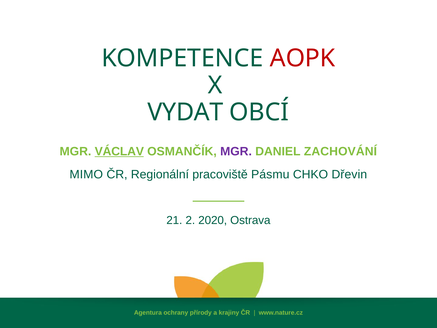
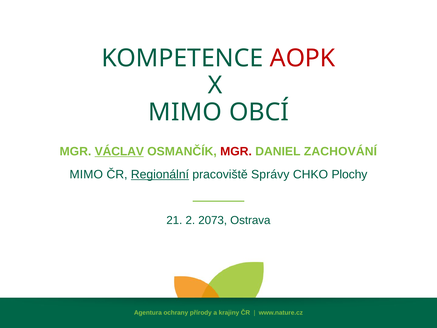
VYDAT at (185, 112): VYDAT -> MIMO
MGR at (236, 151) colour: purple -> red
Regionální underline: none -> present
Pásmu: Pásmu -> Správy
Dřevin: Dřevin -> Plochy
2020: 2020 -> 2073
